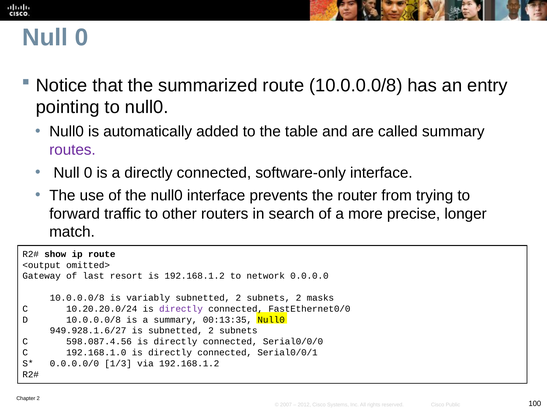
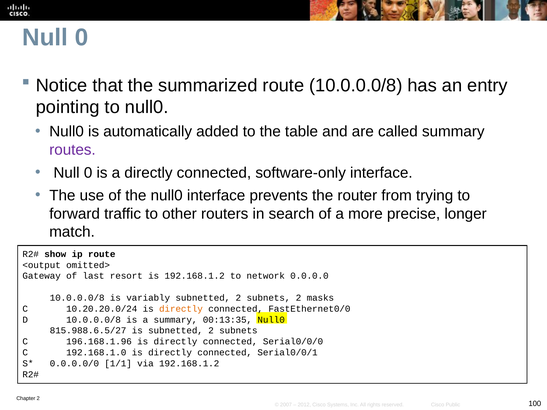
directly at (181, 309) colour: purple -> orange
949.928.1.6/27: 949.928.1.6/27 -> 815.988.6.5/27
598.087.4.56: 598.087.4.56 -> 196.168.1.96
1/3: 1/3 -> 1/1
